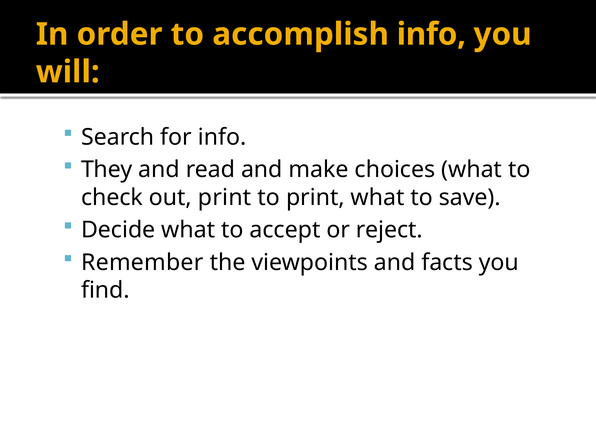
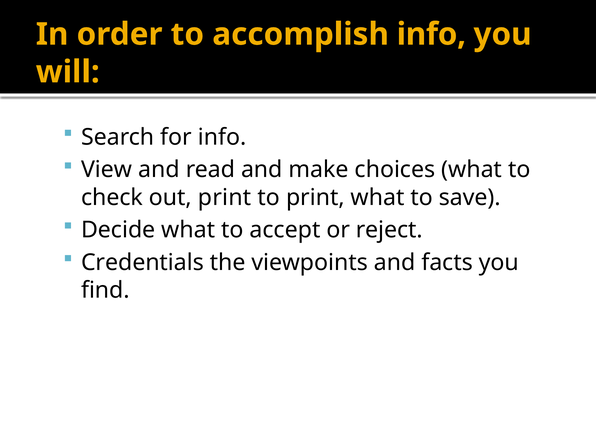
They: They -> View
Remember: Remember -> Credentials
